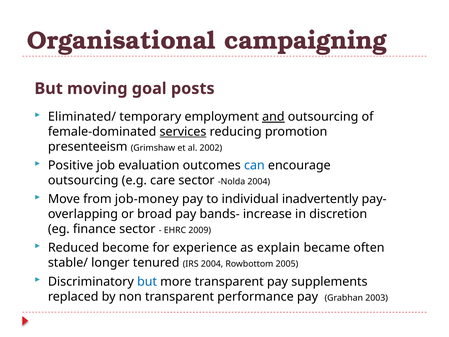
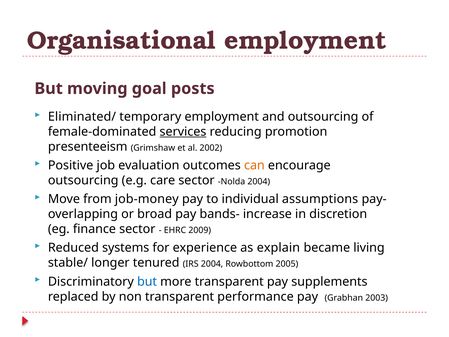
Organisational campaigning: campaigning -> employment
and underline: present -> none
can colour: blue -> orange
inadvertently: inadvertently -> assumptions
become: become -> systems
often: often -> living
